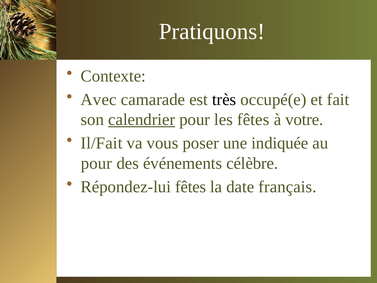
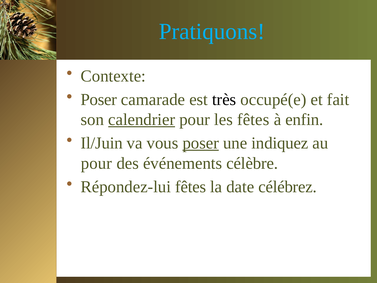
Pratiquons colour: white -> light blue
Avec at (99, 99): Avec -> Poser
votre: votre -> enfin
Il/Fait: Il/Fait -> Il/Juin
poser at (201, 143) underline: none -> present
indiquée: indiquée -> indiquez
français: français -> célébrez
